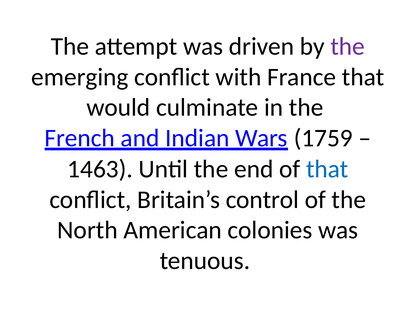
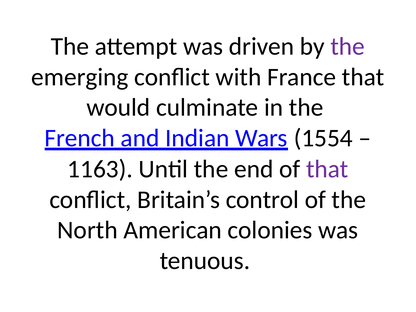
1759: 1759 -> 1554
1463: 1463 -> 1163
that at (327, 169) colour: blue -> purple
